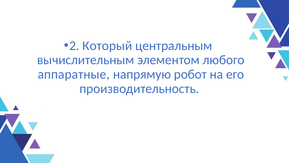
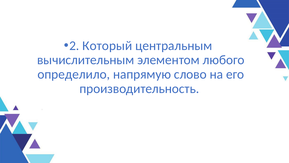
аппаратные: аппаратные -> определило
робот: робот -> слово
